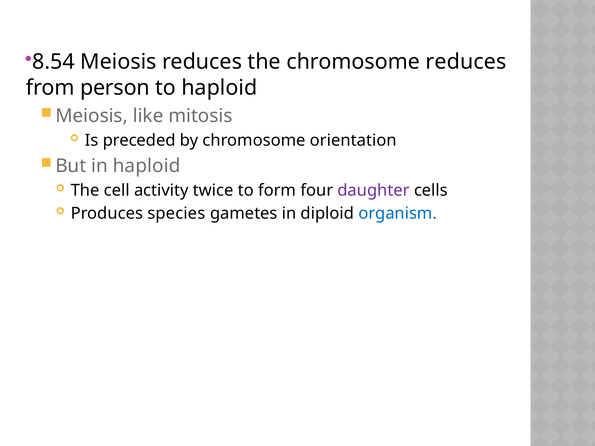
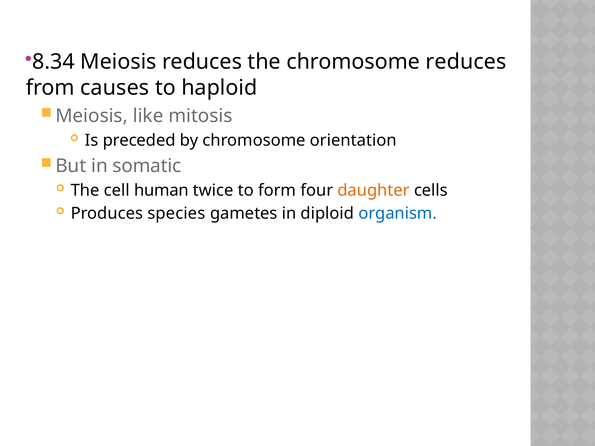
8.54: 8.54 -> 8.34
person: person -> causes
in haploid: haploid -> somatic
activity: activity -> human
daughter colour: purple -> orange
